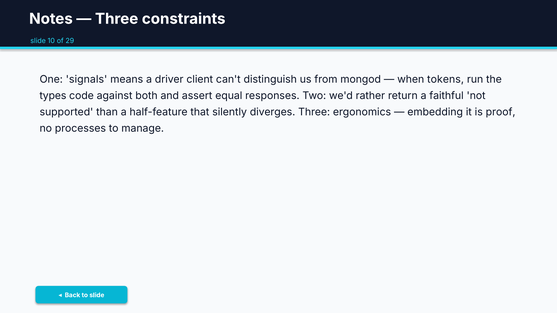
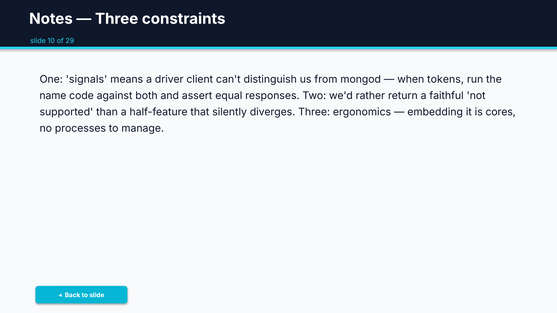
types: types -> name
proof: proof -> cores
